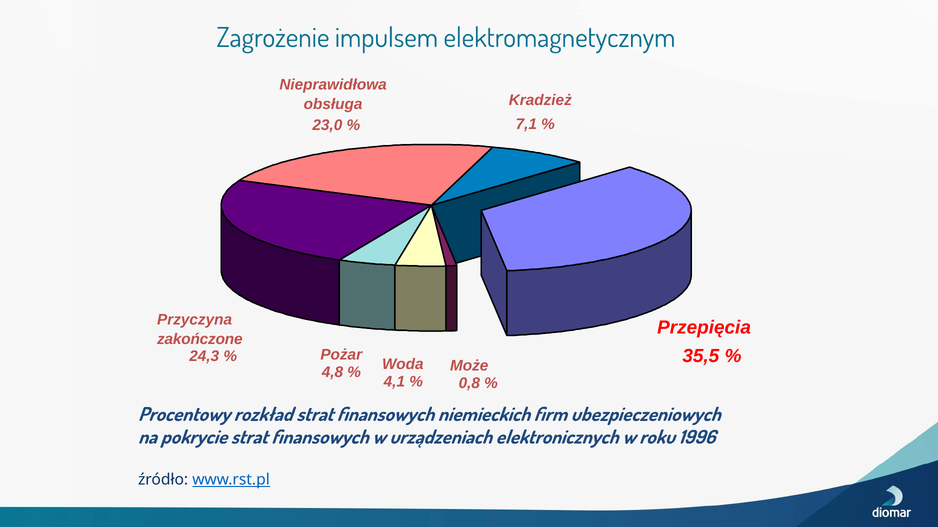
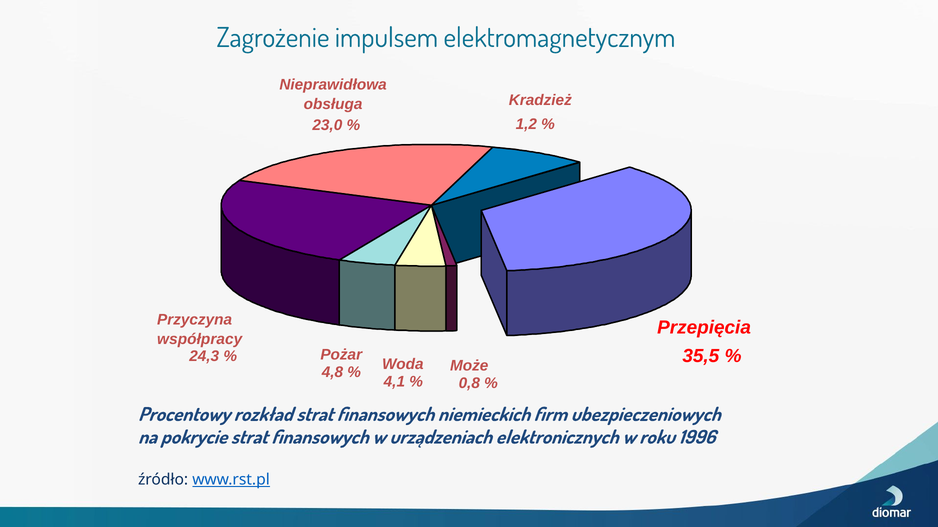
7,1: 7,1 -> 1,2
zakończone: zakończone -> współpracy
